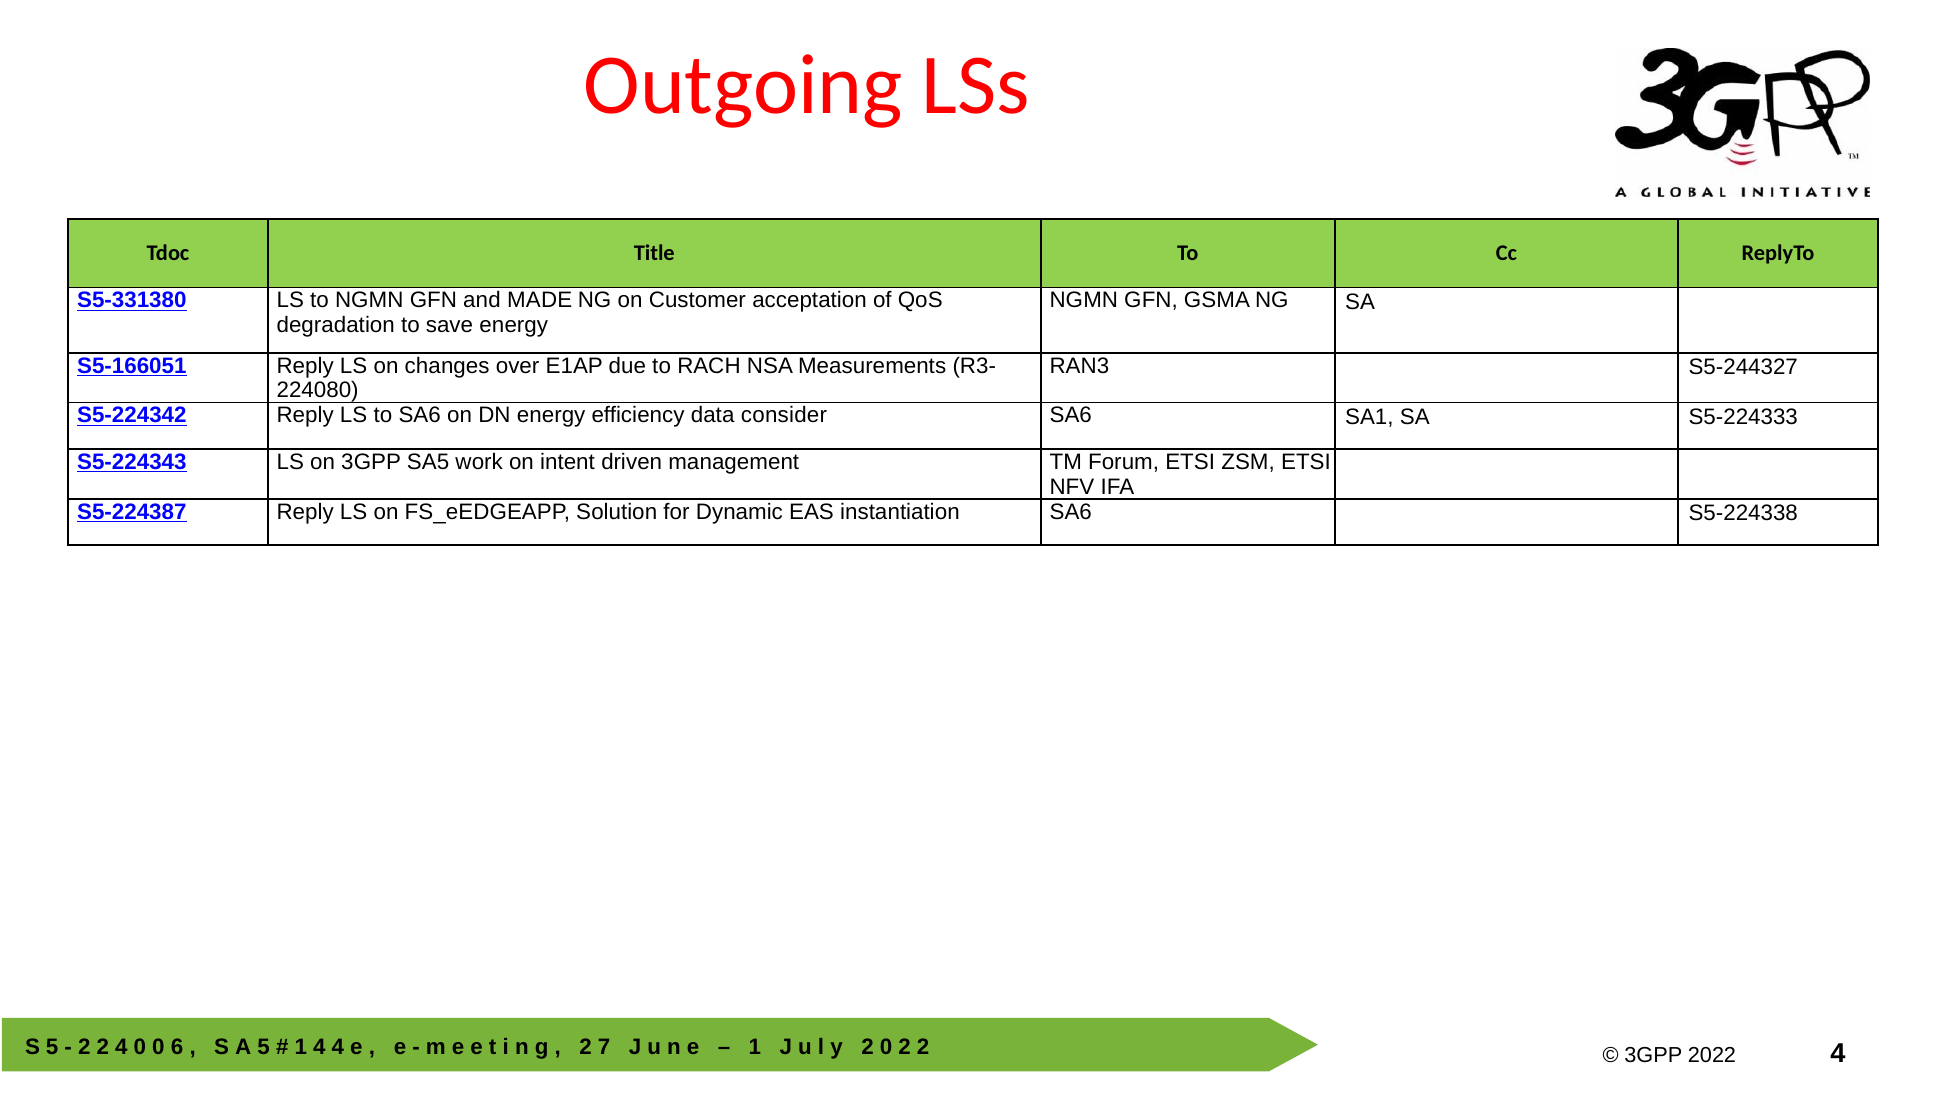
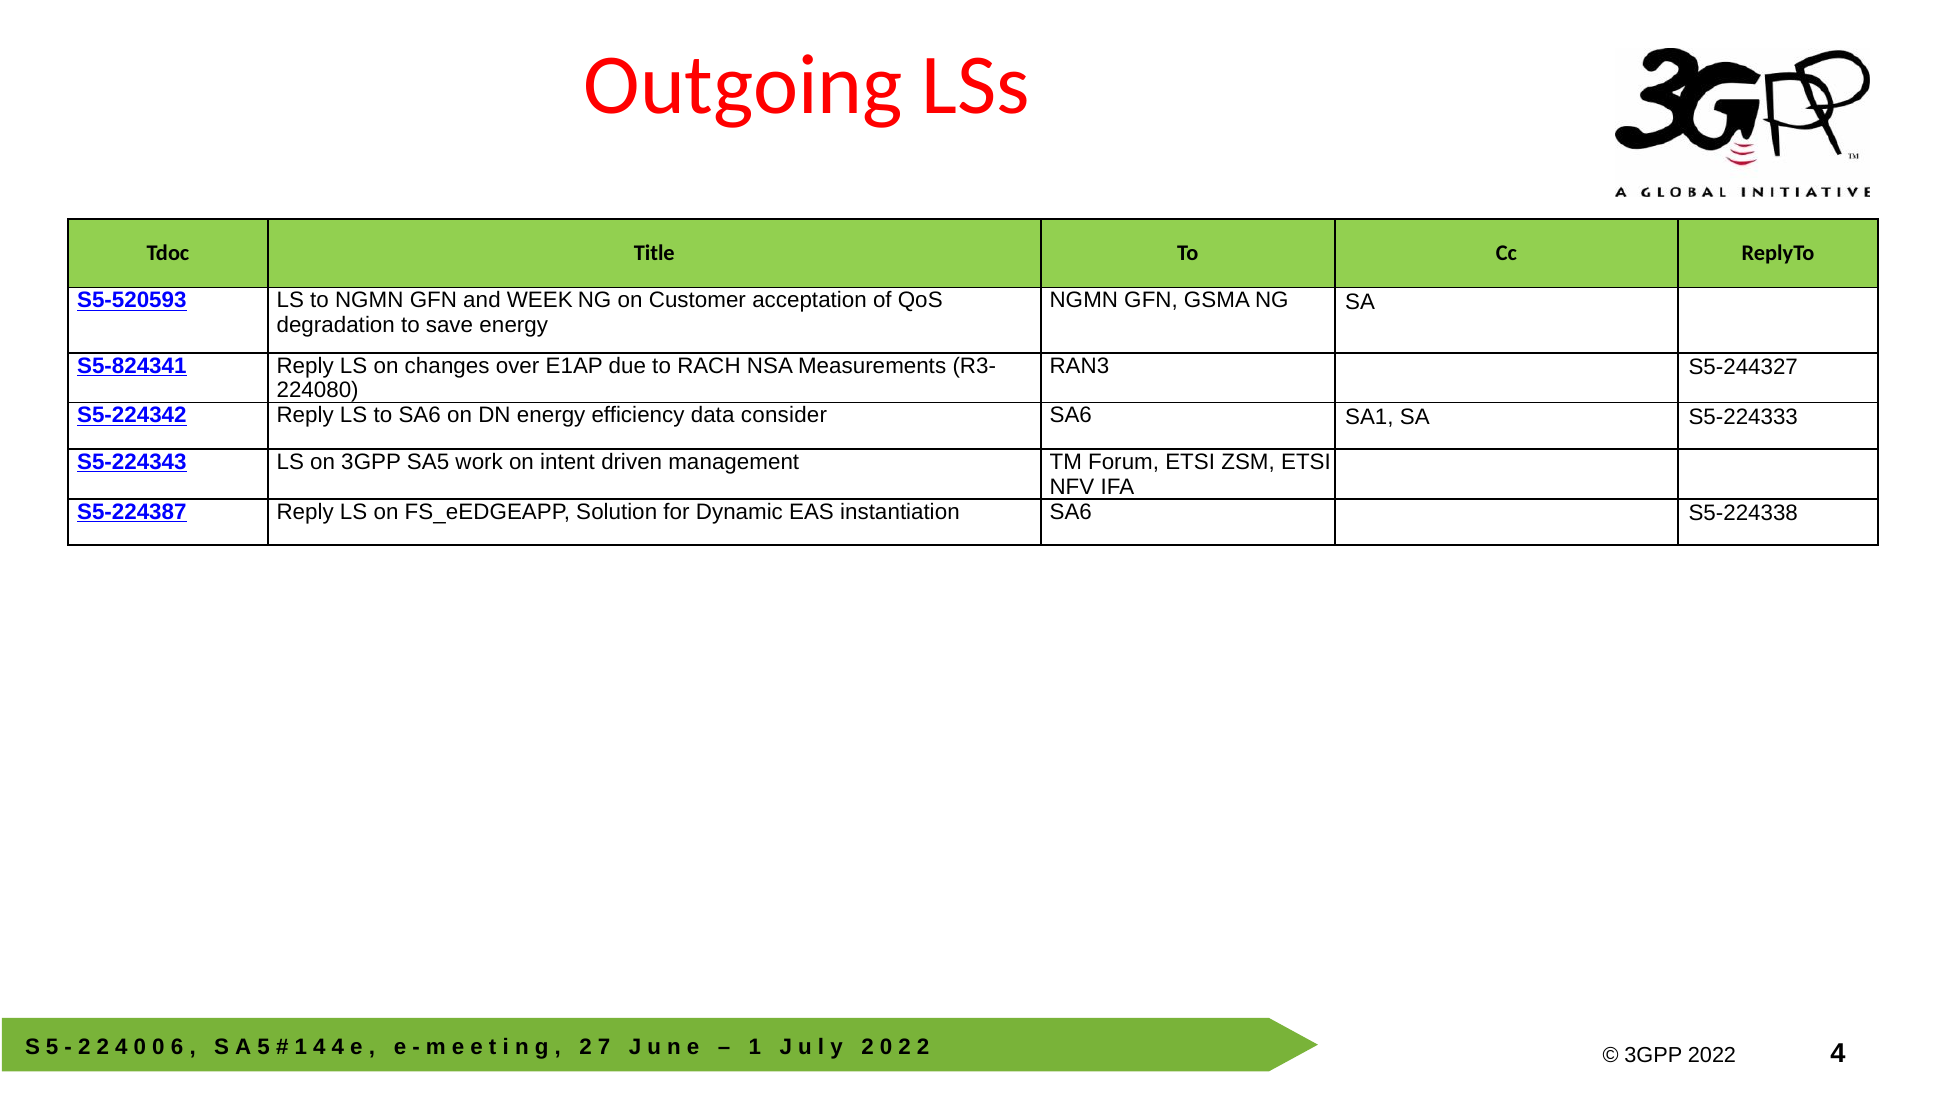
S5-331380: S5-331380 -> S5-520593
MADE: MADE -> WEEK
S5-166051: S5-166051 -> S5-824341
